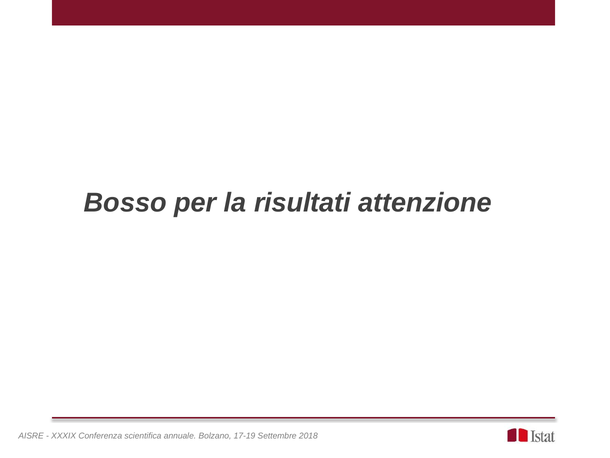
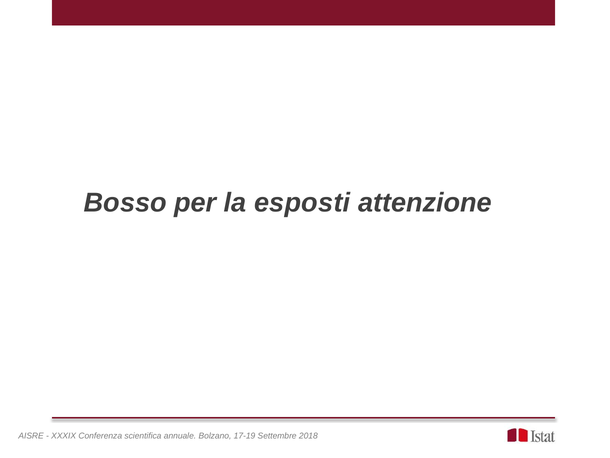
risultati: risultati -> esposti
